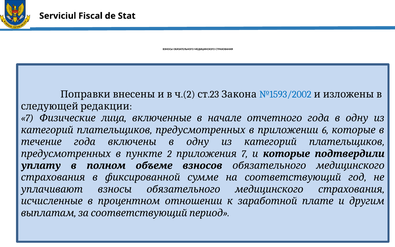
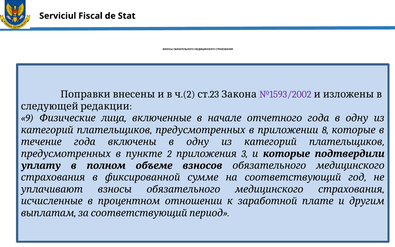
№1593/2002 colour: blue -> purple
7 at (27, 118): 7 -> 9
6: 6 -> 8
2 7: 7 -> 3
